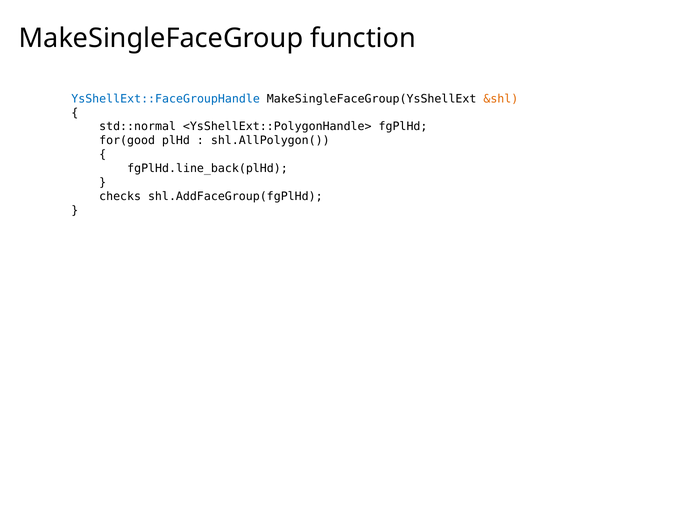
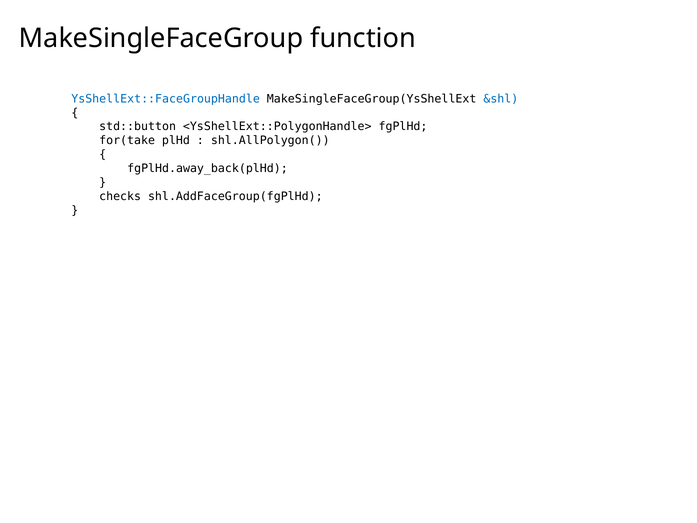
&shl colour: orange -> blue
std::normal: std::normal -> std::button
for(good: for(good -> for(take
fgPlHd.line_back(plHd: fgPlHd.line_back(plHd -> fgPlHd.away_back(plHd
